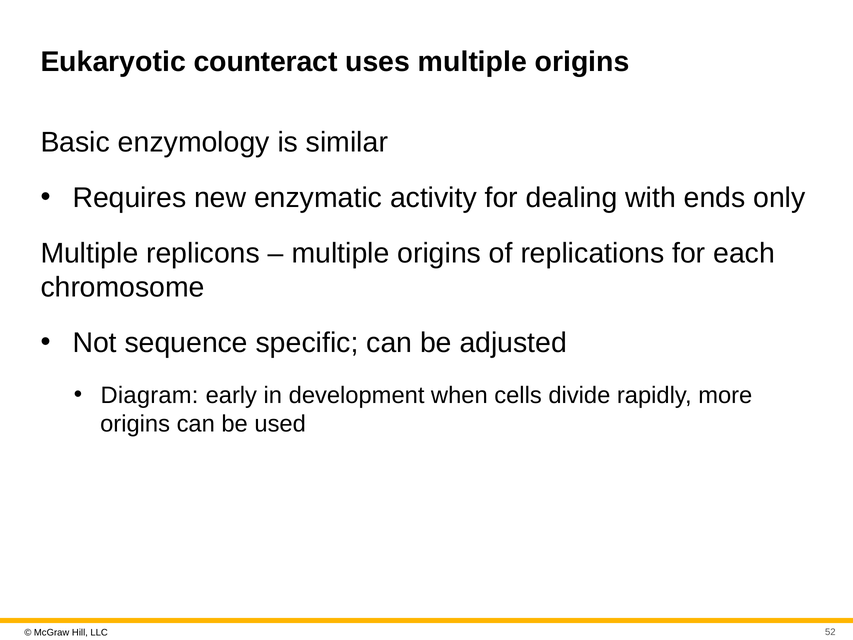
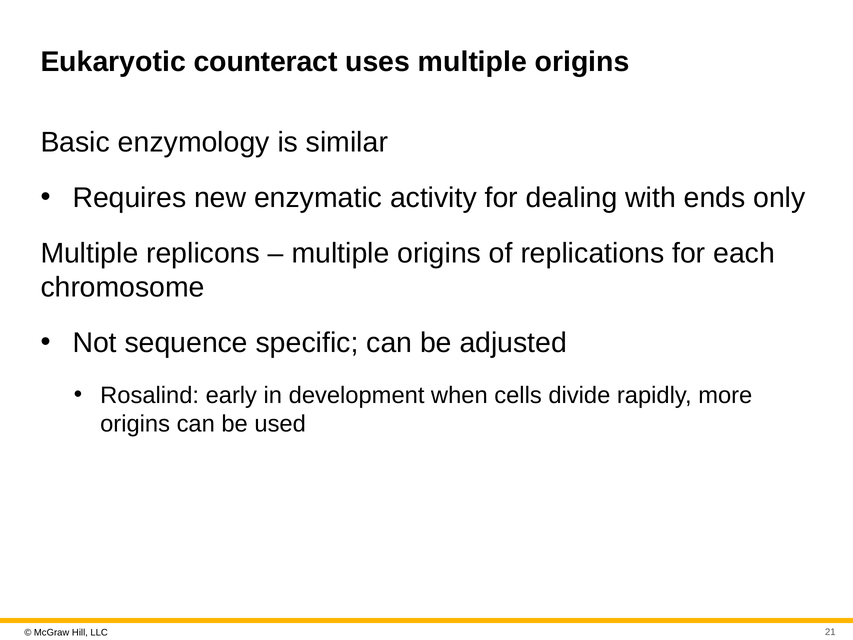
Diagram: Diagram -> Rosalind
52: 52 -> 21
